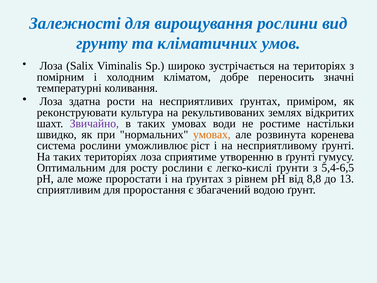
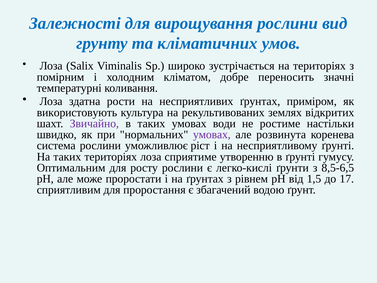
реконструювати: реконструювати -> використовують
умовах at (212, 134) colour: orange -> purple
5,4-6,5: 5,4-6,5 -> 8,5-6,5
8,8: 8,8 -> 1,5
13: 13 -> 17
